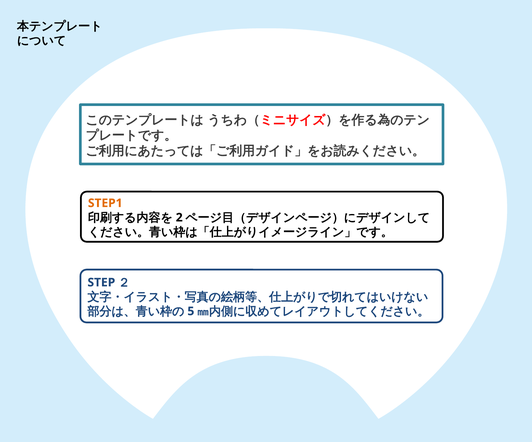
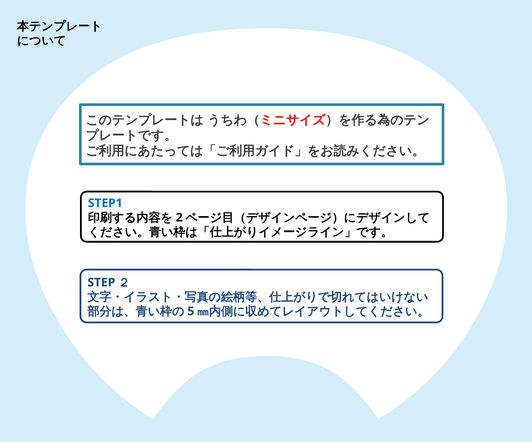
STEP1 colour: orange -> blue
